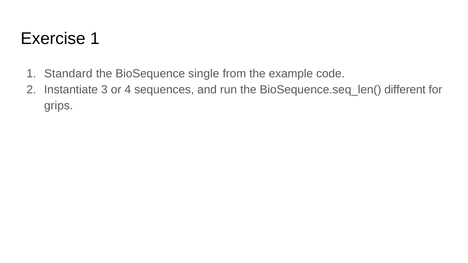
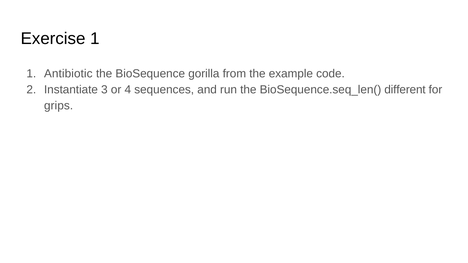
Standard: Standard -> Antibiotic
single: single -> gorilla
